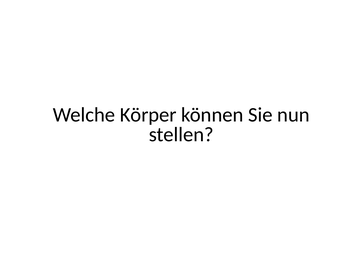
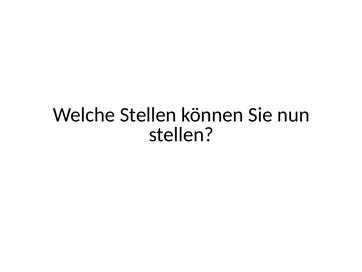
Welche Körper: Körper -> Stellen
